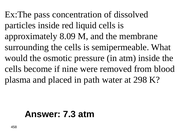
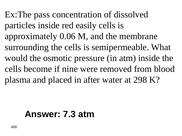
liquid: liquid -> easily
8.09: 8.09 -> 0.06
path: path -> after
